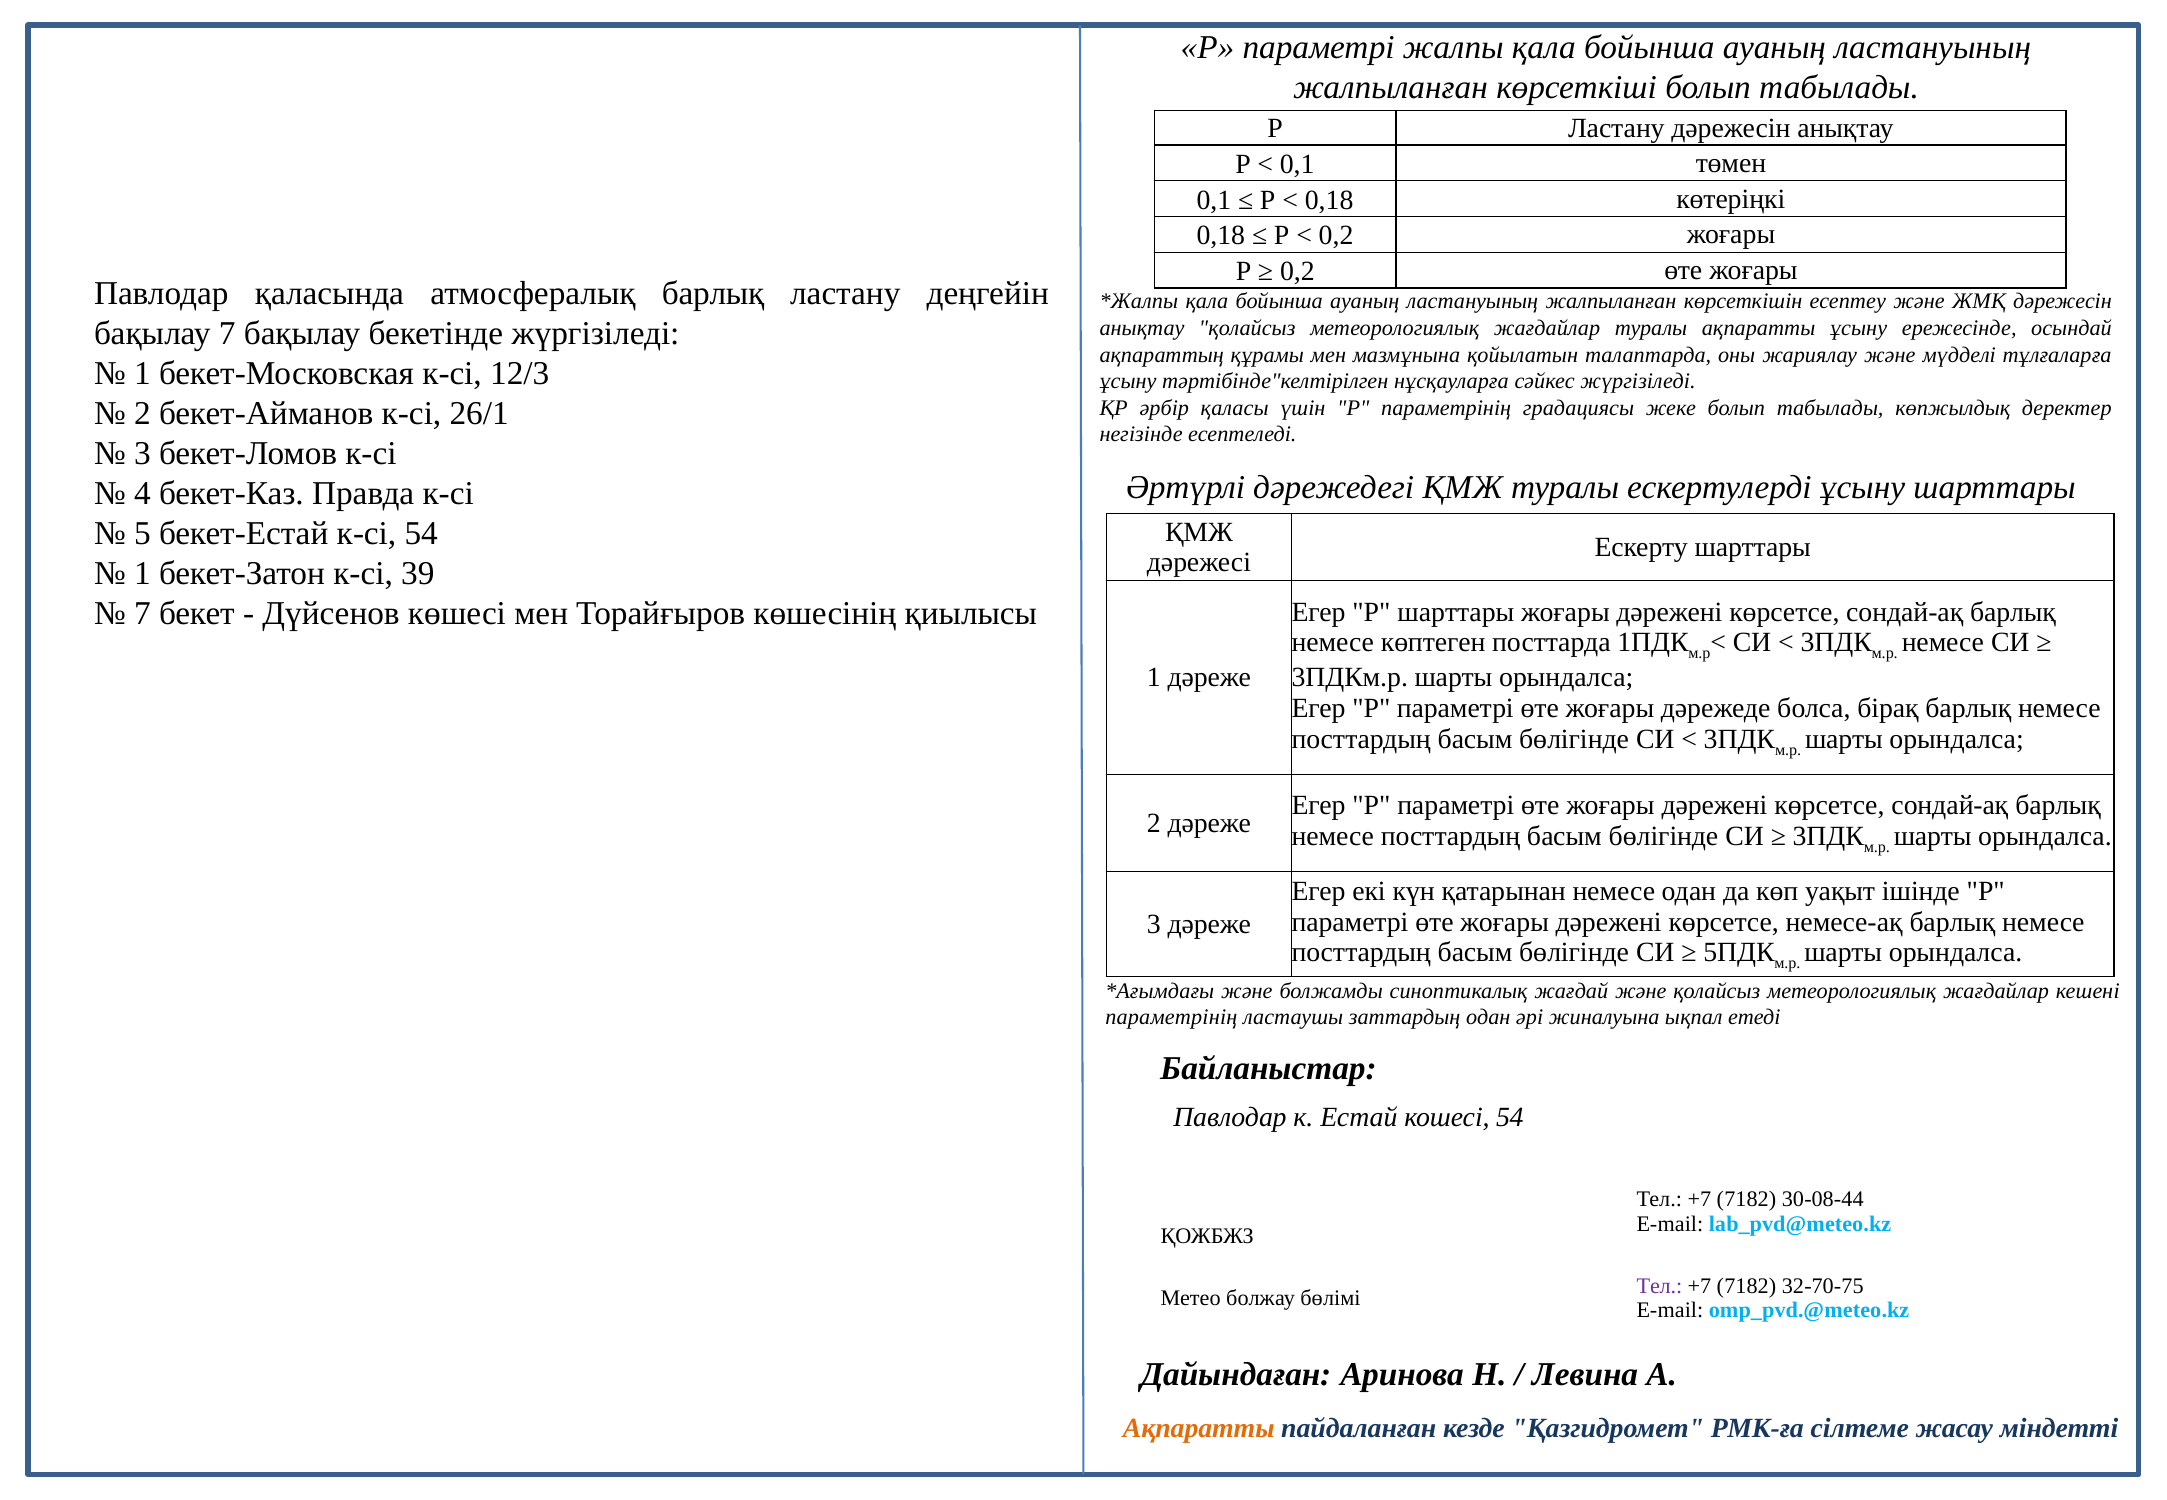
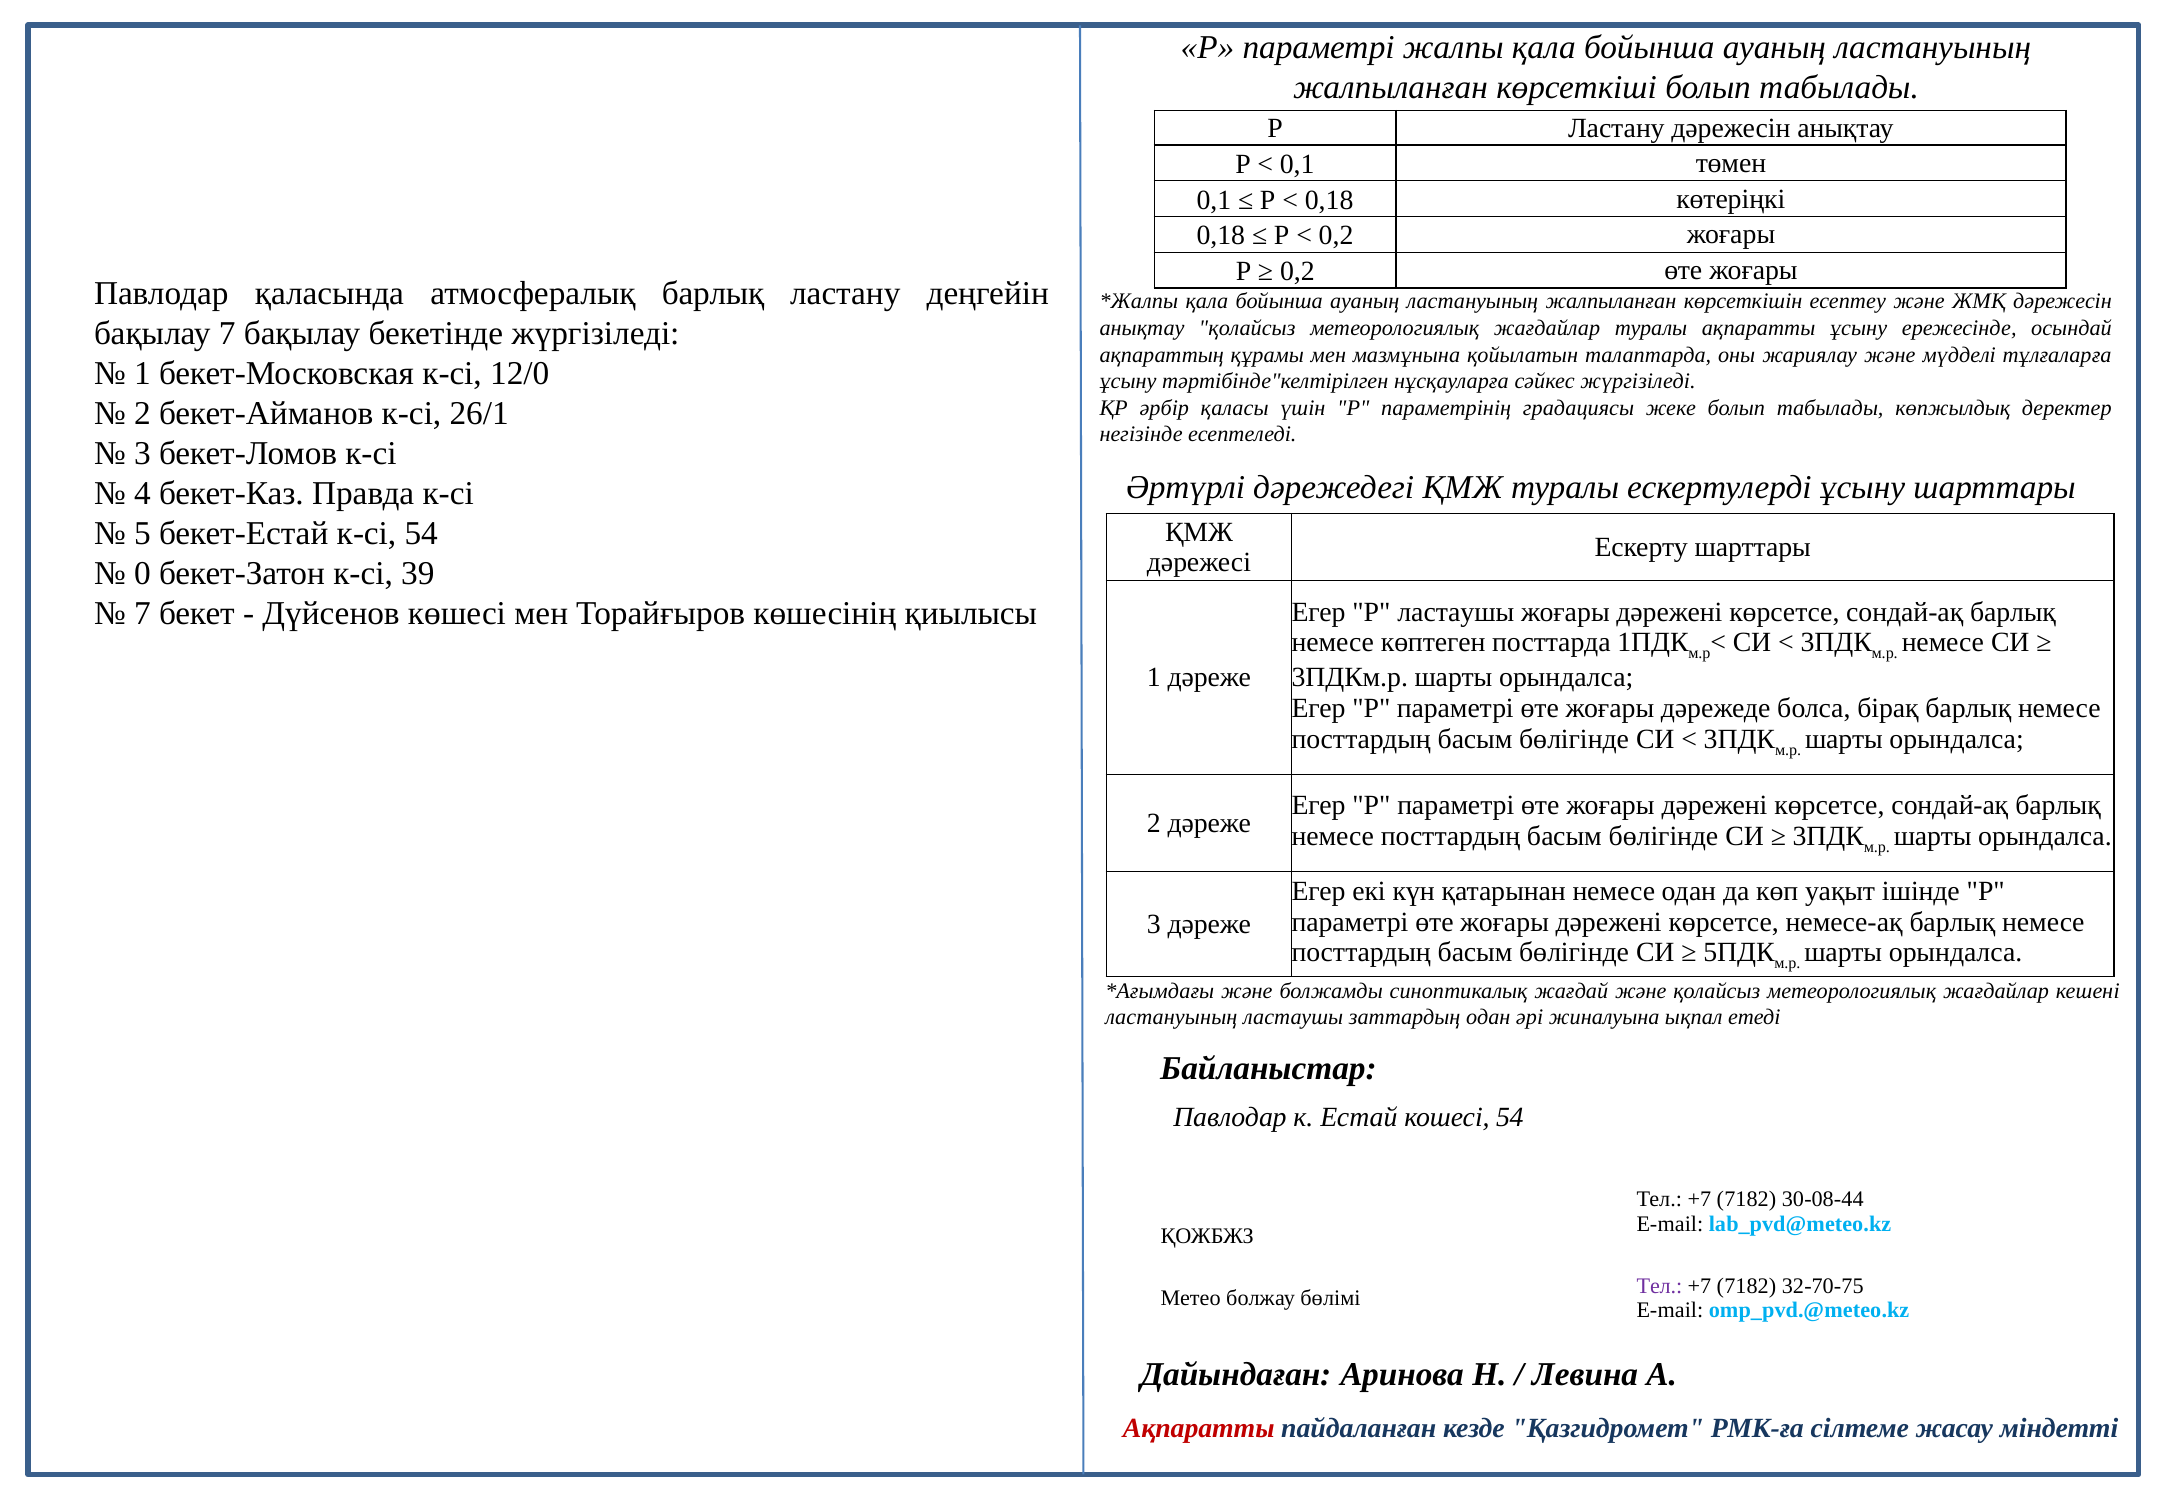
12/3: 12/3 -> 12/0
1 at (142, 574): 1 -> 0
Р шарттары: шарттары -> ластаушы
параметрінің at (1171, 1018): параметрінің -> ластануының
Ақпаратты at (1199, 1429) colour: orange -> red
